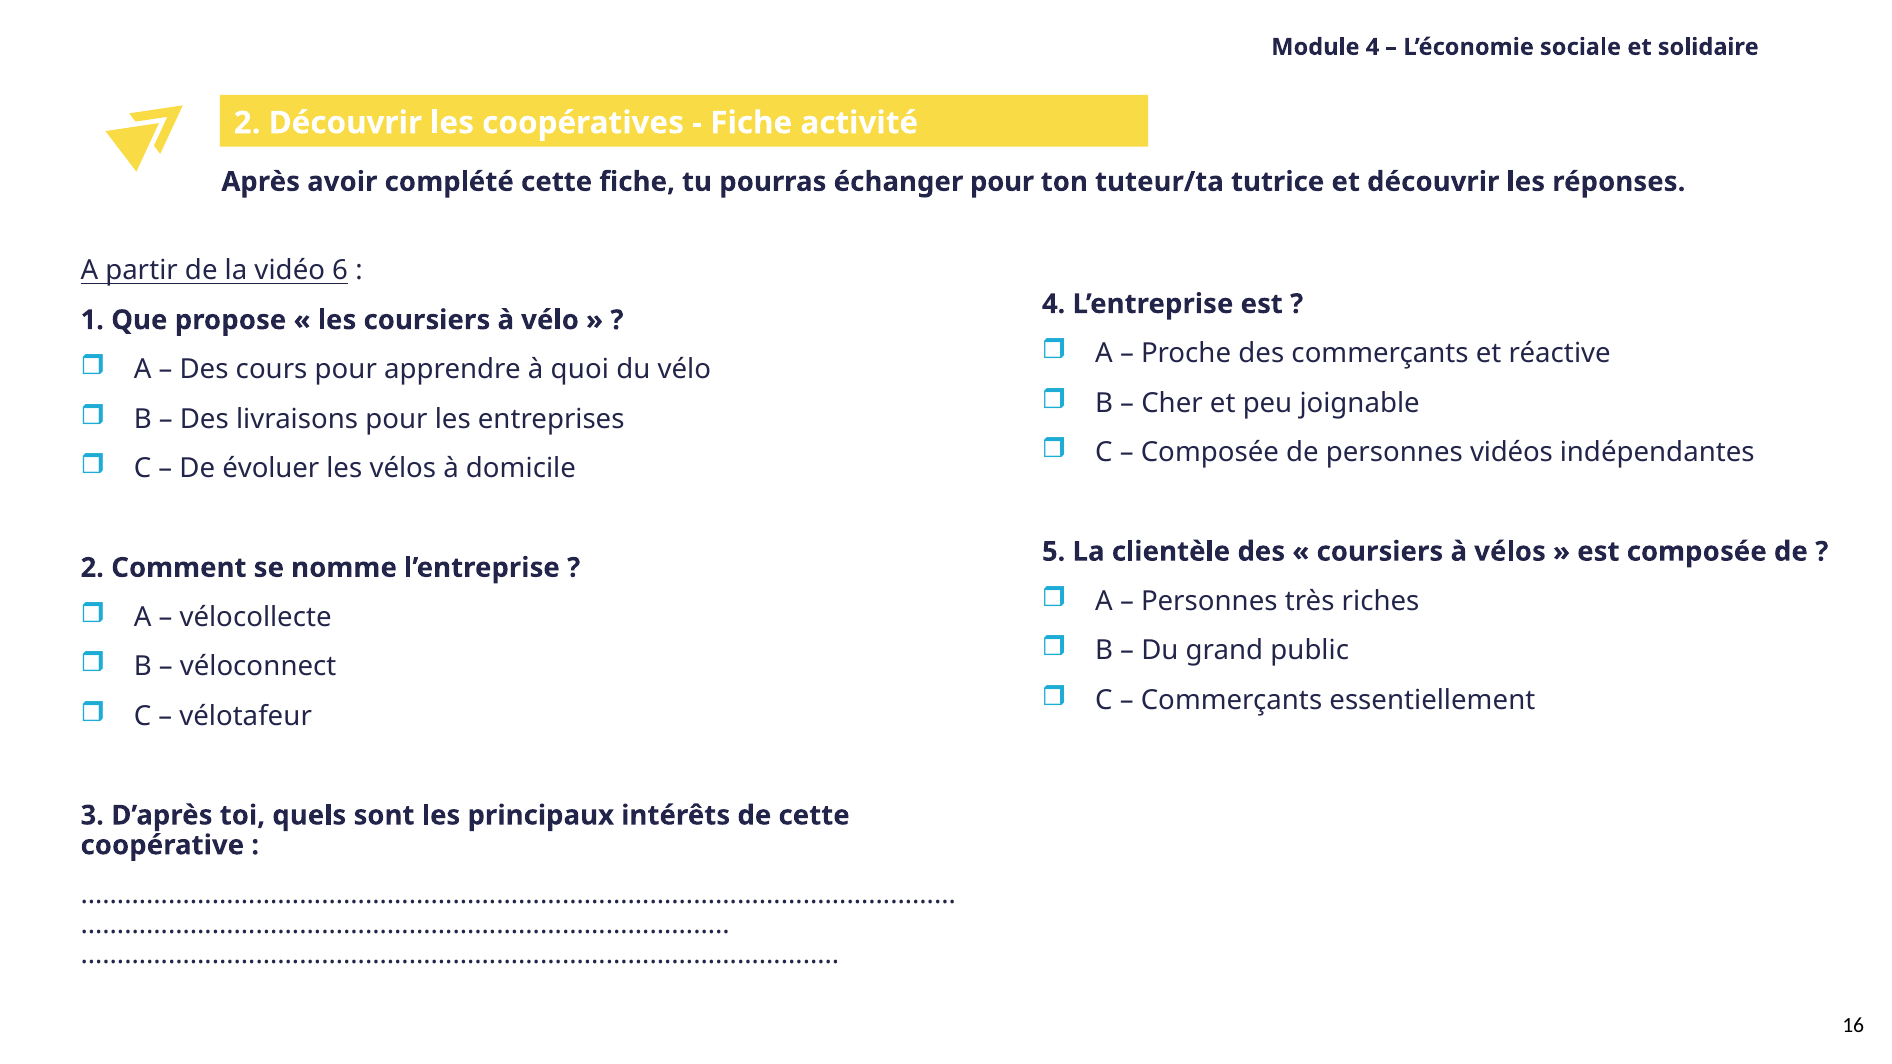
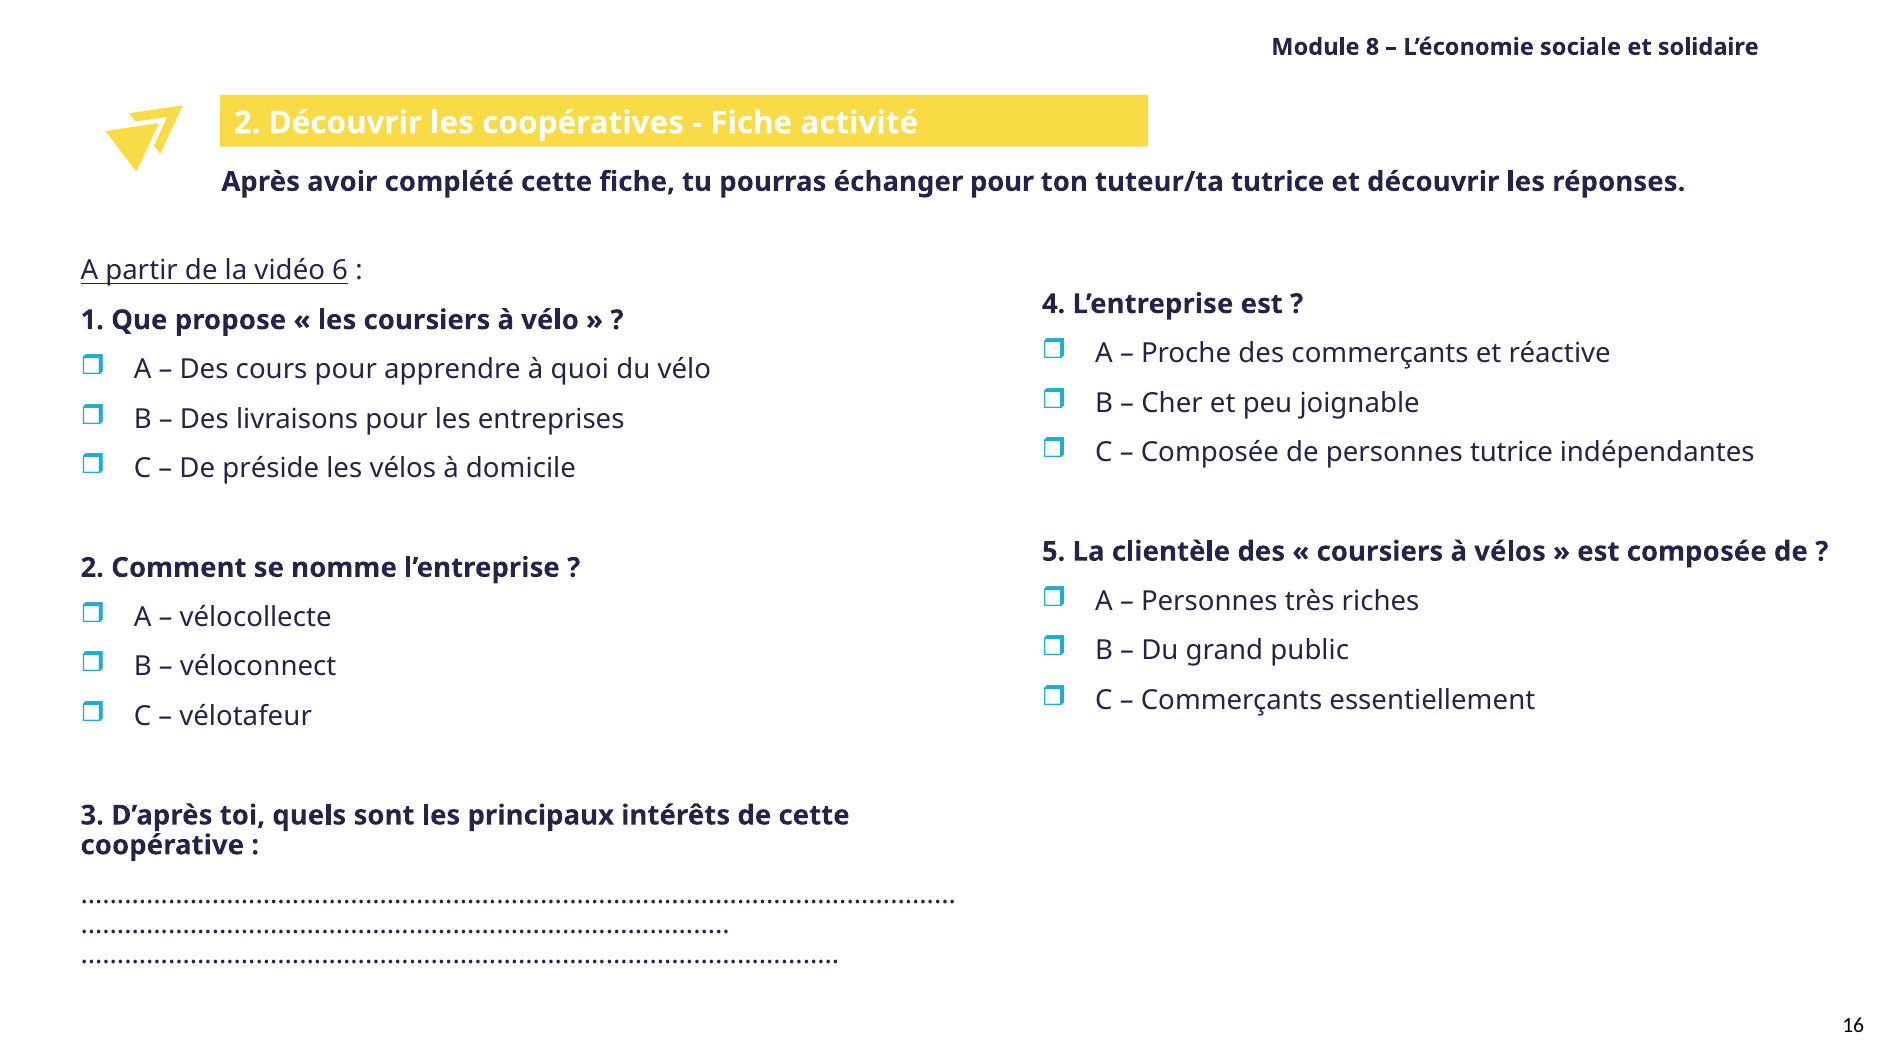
Module 4: 4 -> 8
personnes vidéos: vidéos -> tutrice
évoluer: évoluer -> préside
